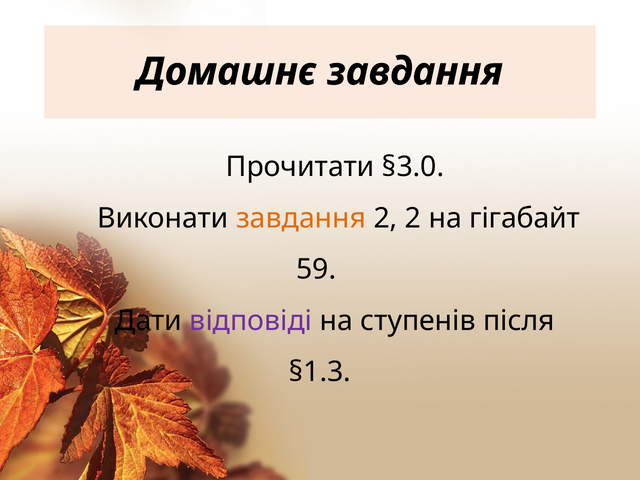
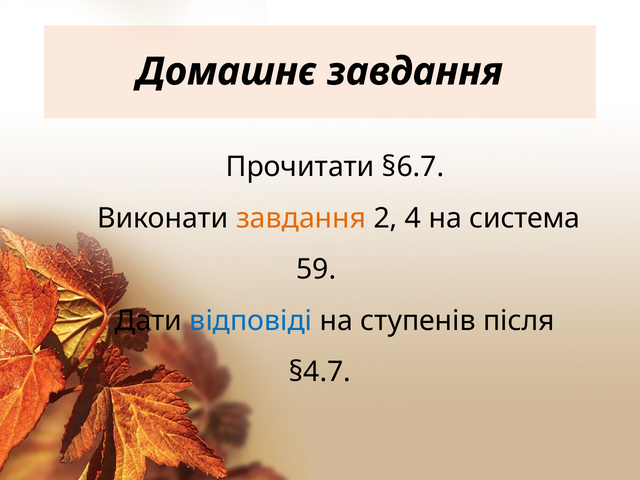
§3.0: §3.0 -> §6.7
2 2: 2 -> 4
гігабайт: гігабайт -> система
відповіді colour: purple -> blue
§1.3: §1.3 -> §4.7
